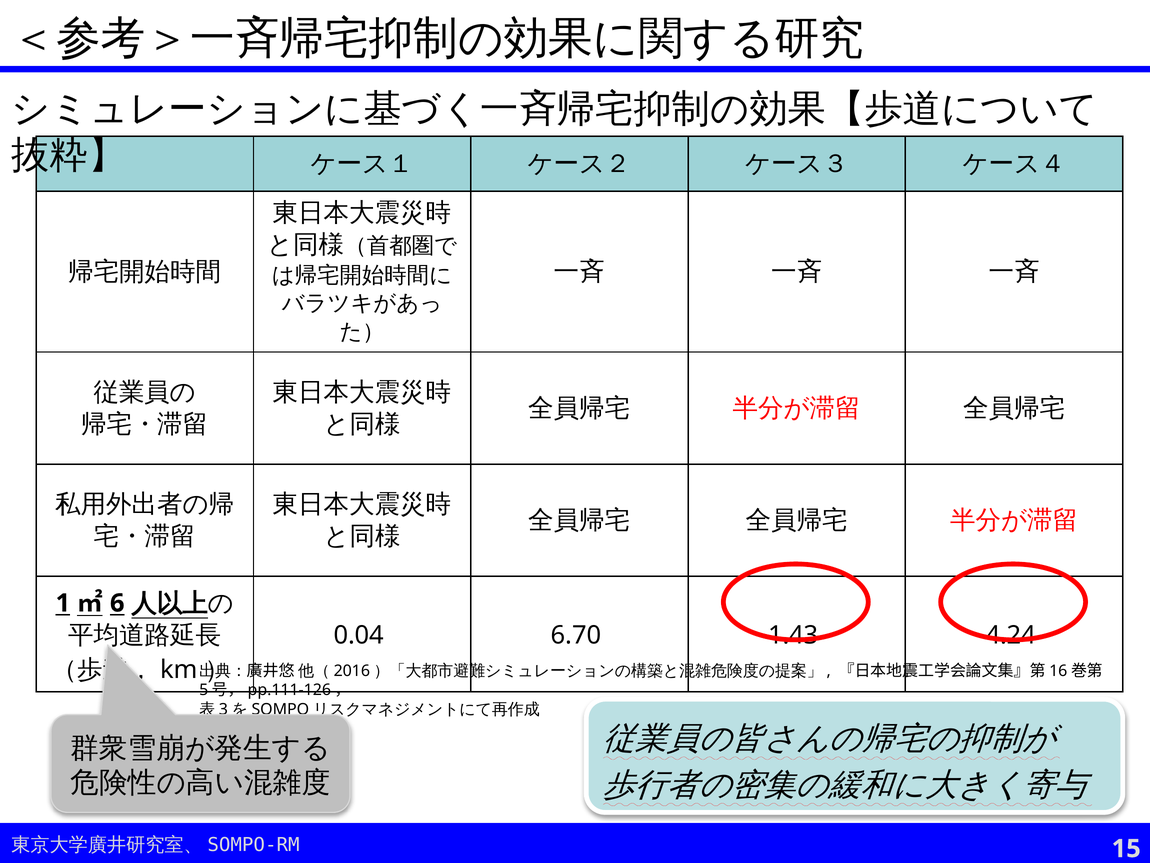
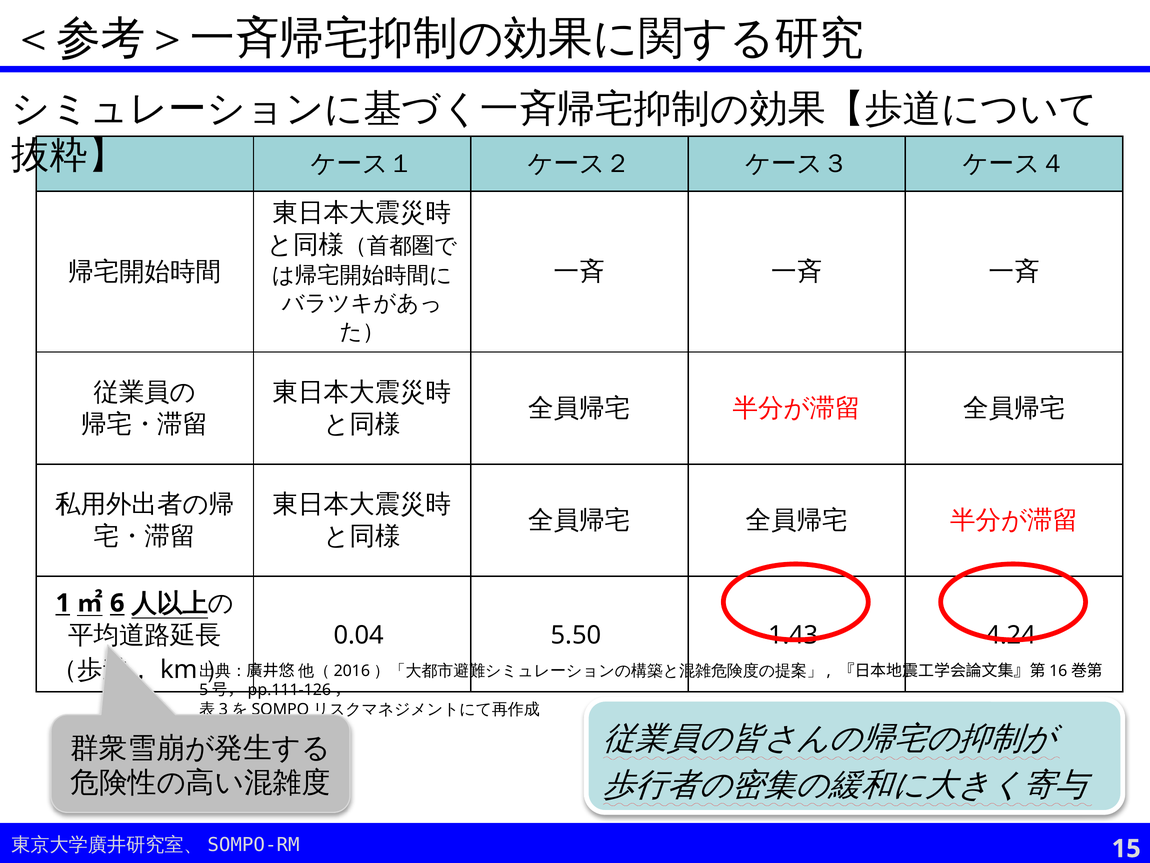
6.70: 6.70 -> 5.50
